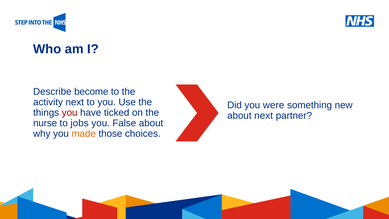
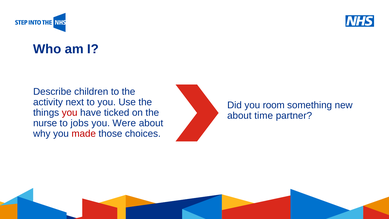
become: become -> children
were: were -> room
about next: next -> time
False: False -> Were
made colour: orange -> red
